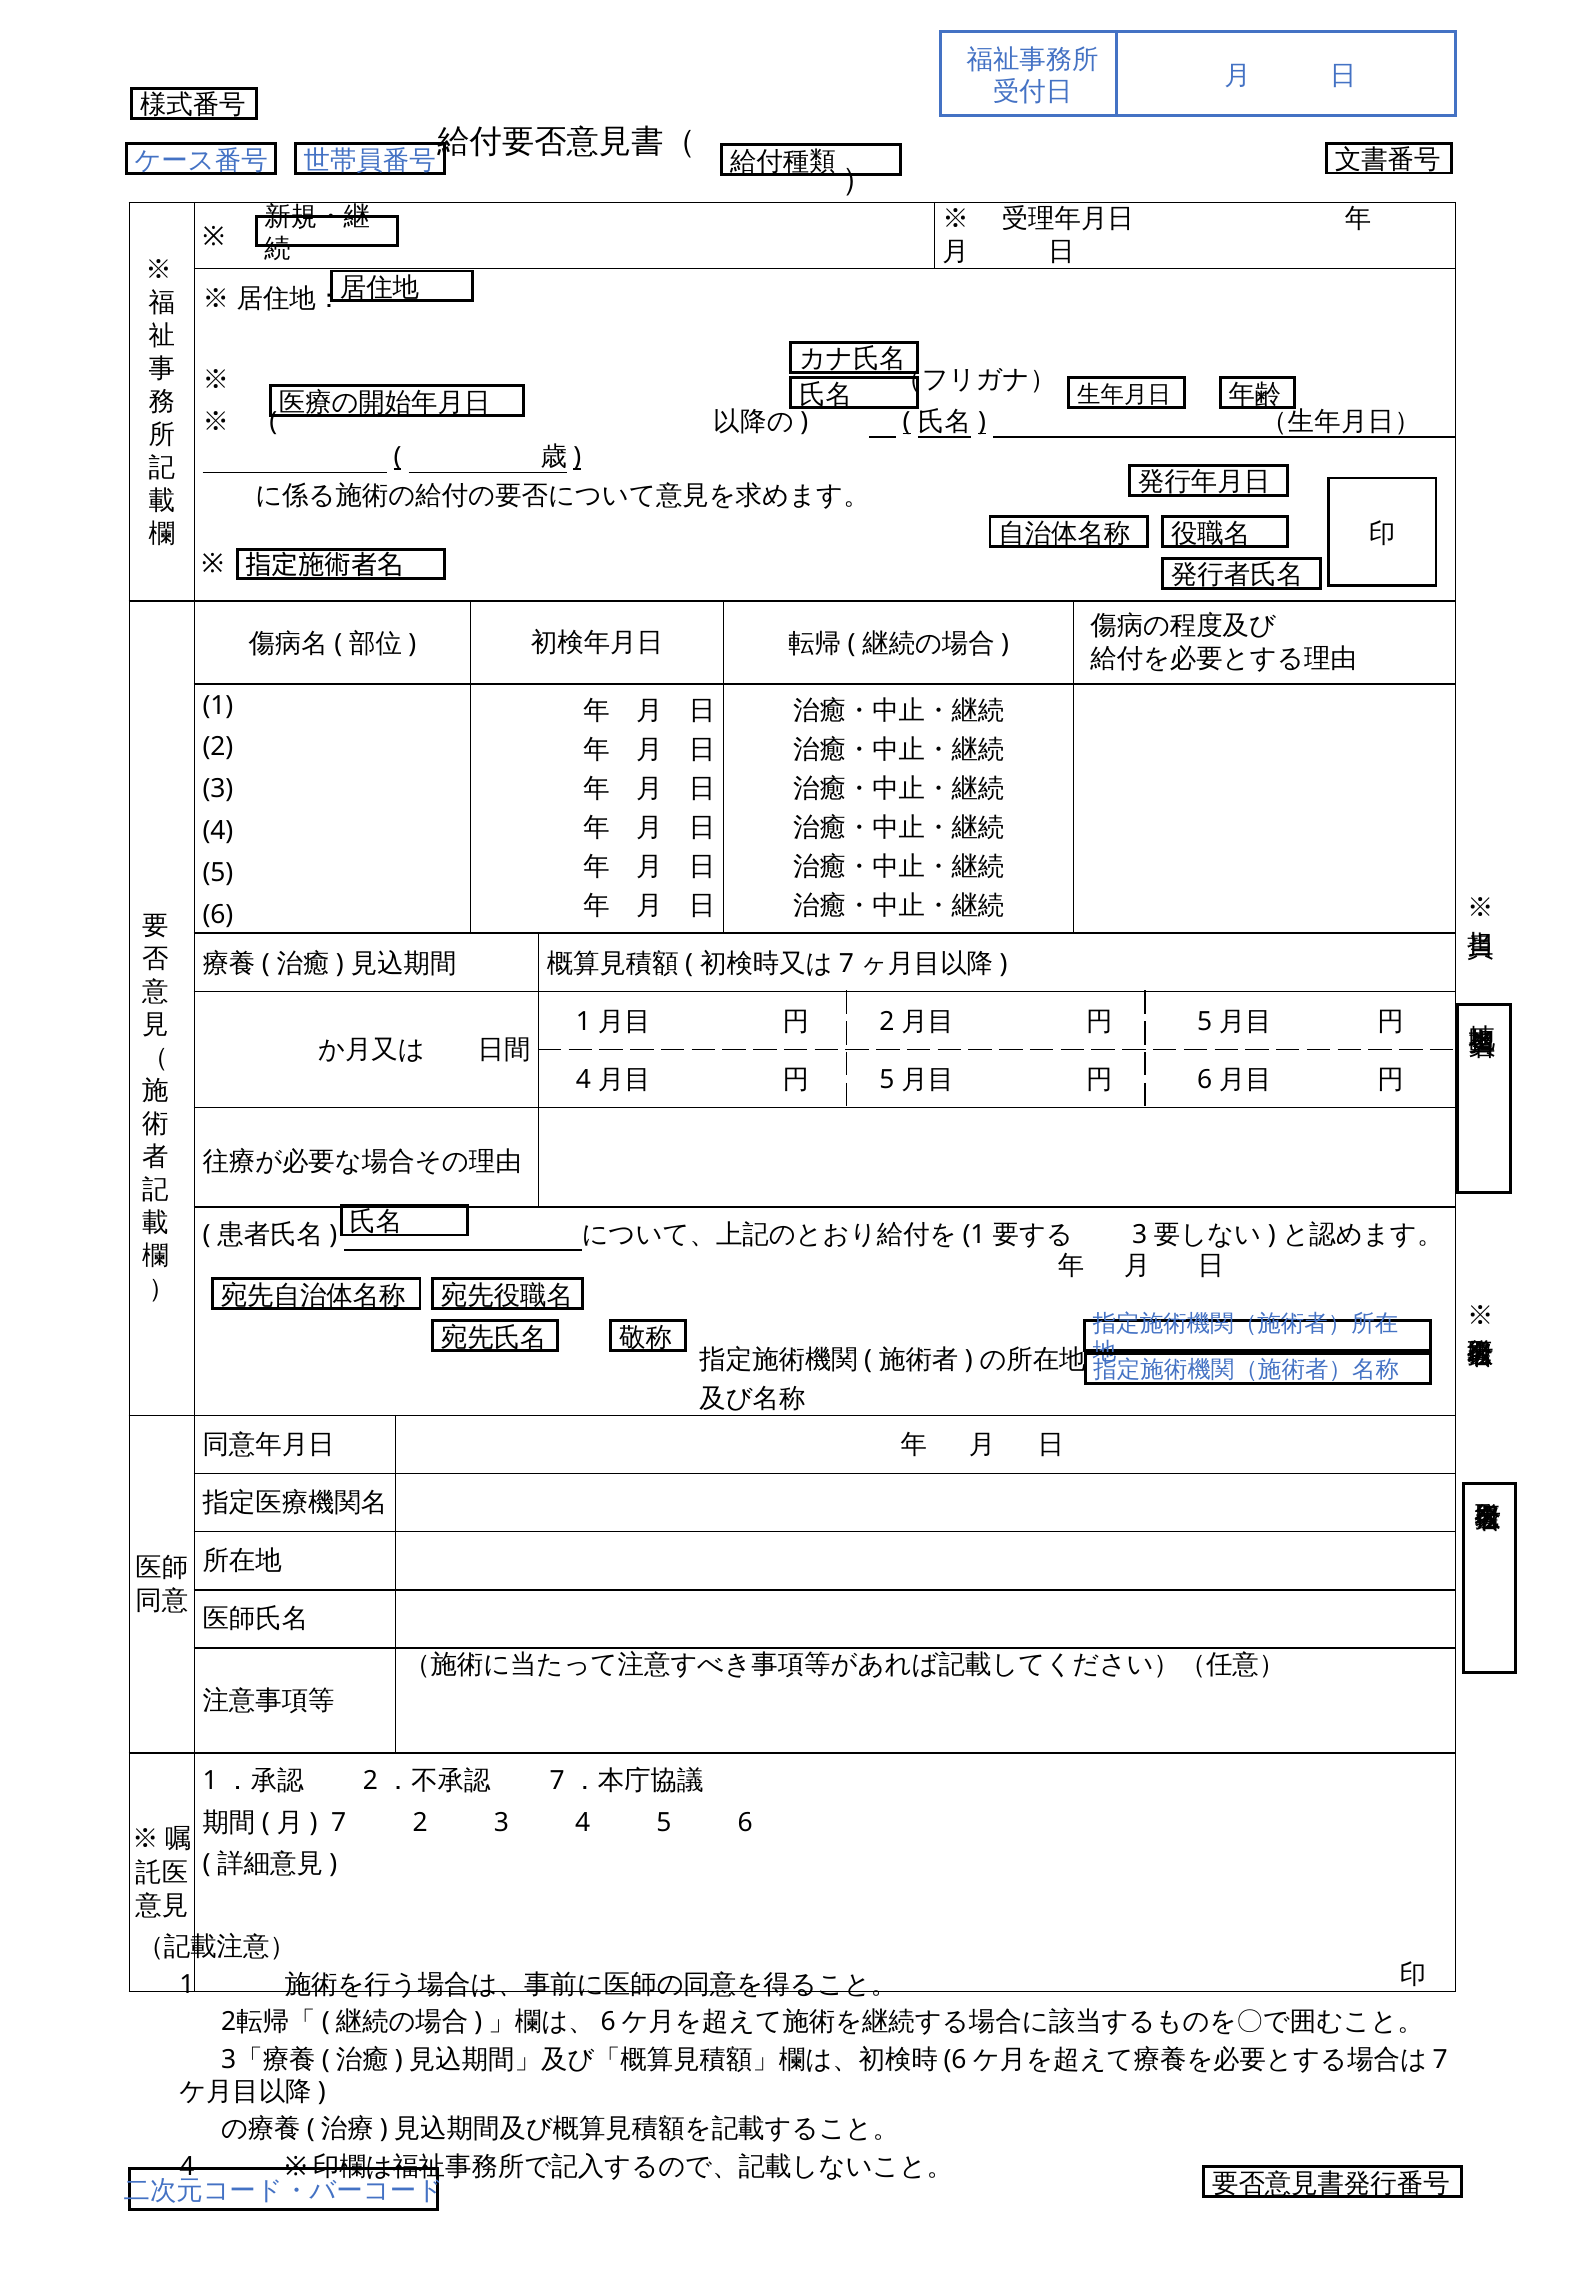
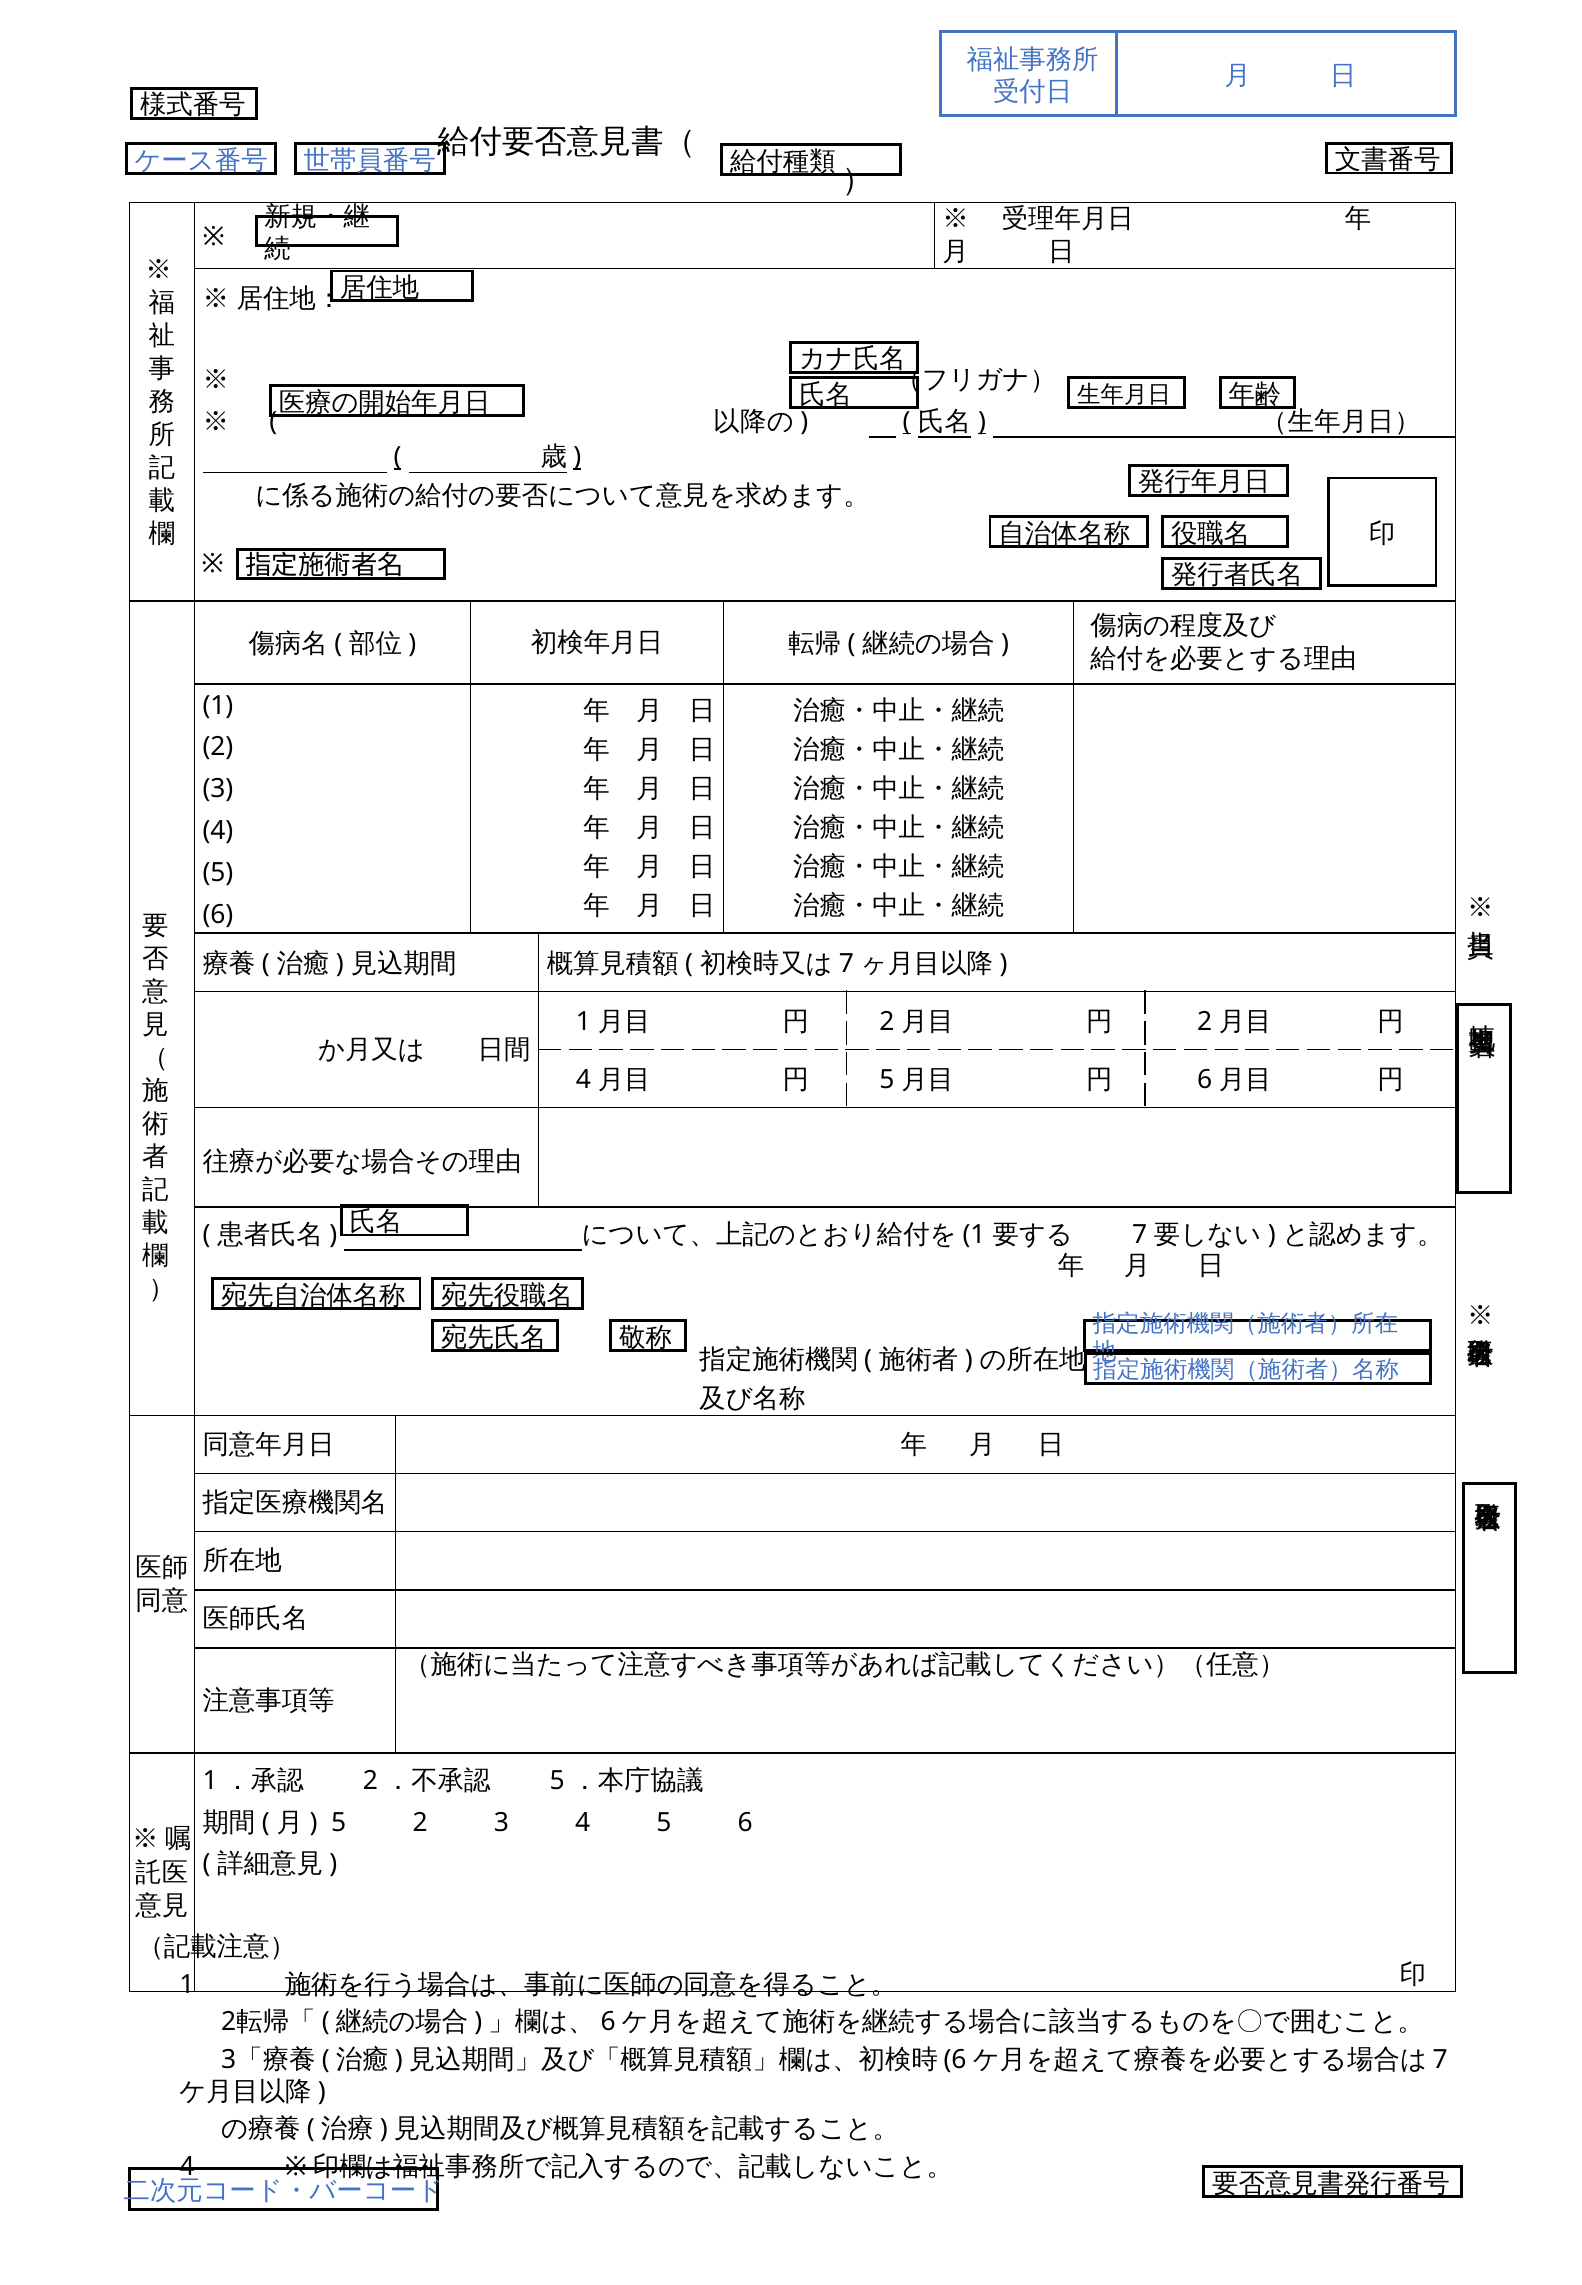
5 at (1205, 1022): 5 -> 2
3 at (1140, 1235): 3 -> 7
7 at (557, 1781): 7 -> 5
7 at (339, 1823): 7 -> 5
